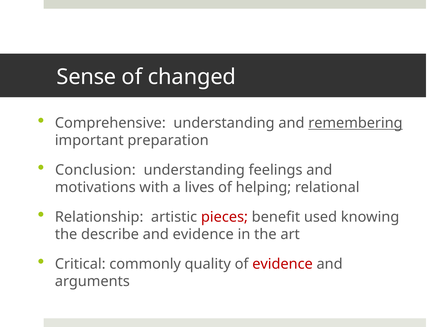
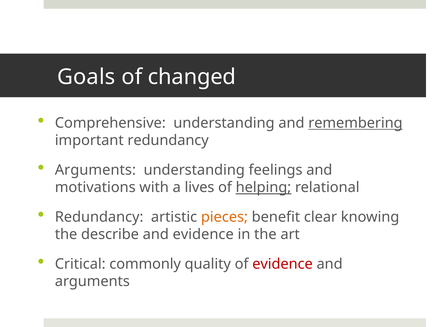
Sense: Sense -> Goals
important preparation: preparation -> redundancy
Conclusion at (95, 170): Conclusion -> Arguments
helping underline: none -> present
Relationship at (99, 218): Relationship -> Redundancy
pieces colour: red -> orange
used: used -> clear
